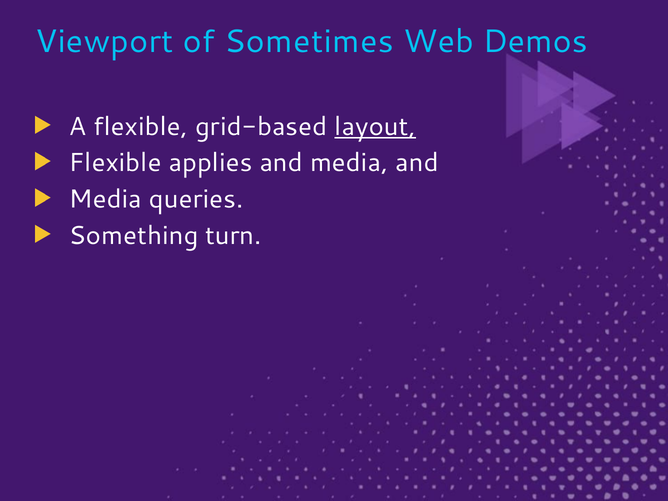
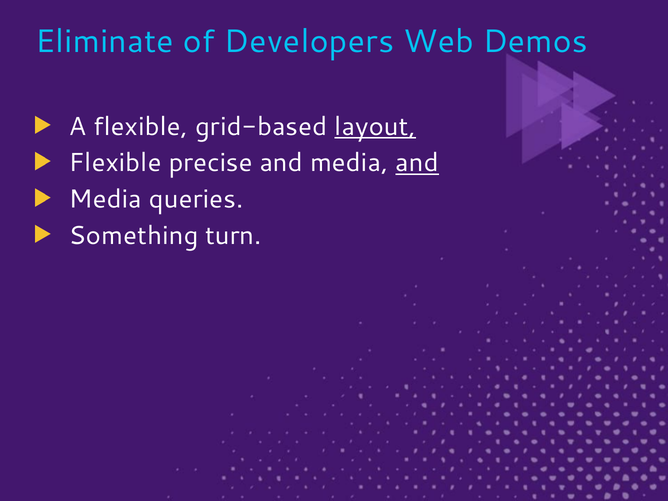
Viewport: Viewport -> Eliminate
Sometimes: Sometimes -> Developers
applies: applies -> precise
and at (417, 163) underline: none -> present
